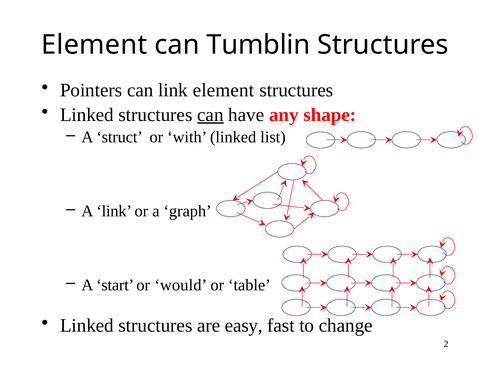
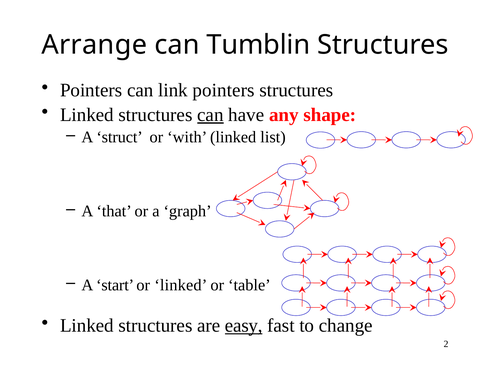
Element at (94, 45): Element -> Arrange
link element: element -> pointers
A link: link -> that
or would: would -> linked
easy underline: none -> present
